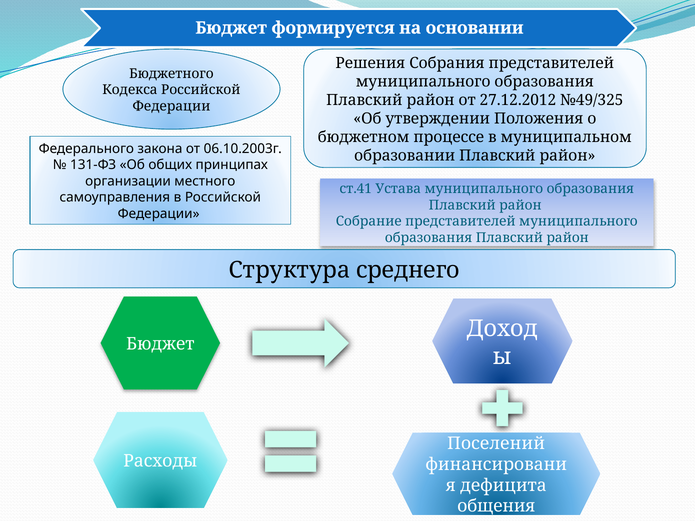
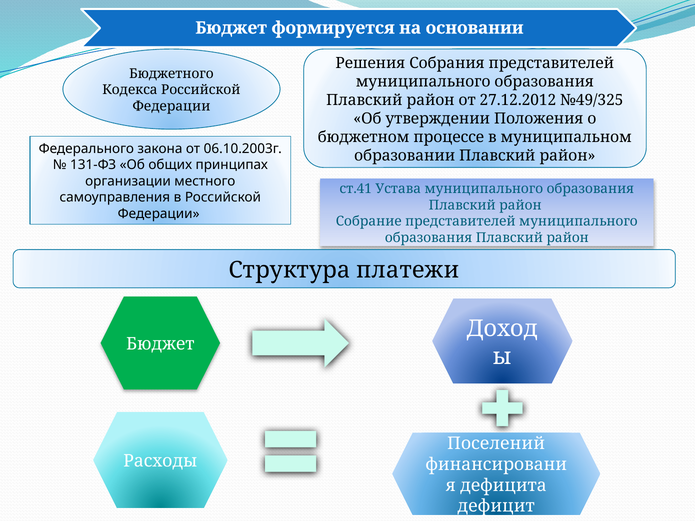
среднего: среднего -> платежи
общения: общения -> дефицит
